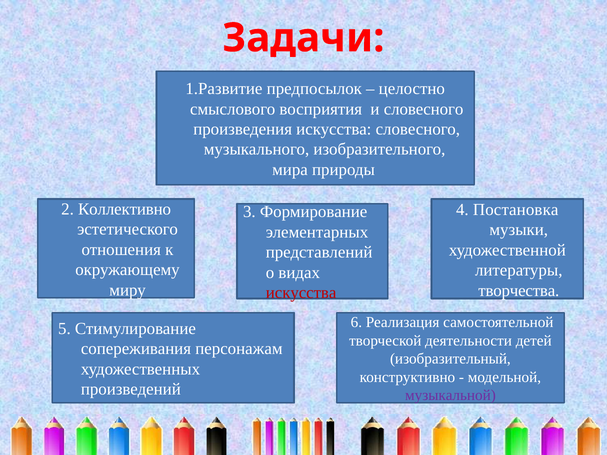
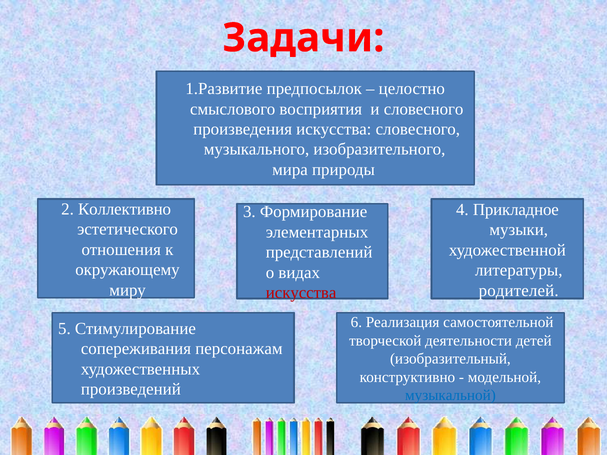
Постановка: Постановка -> Прикладное
творчества: творчества -> родителей
музыкальной colour: purple -> blue
